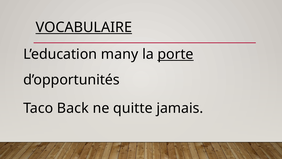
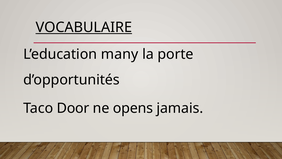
porte underline: present -> none
Back: Back -> Door
quitte: quitte -> opens
